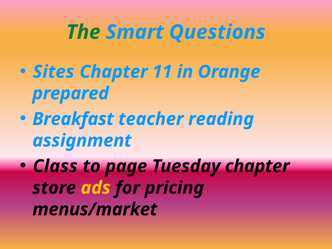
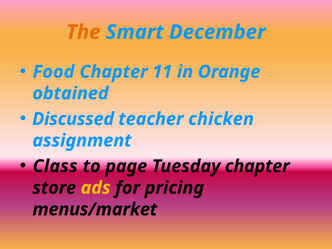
The colour: green -> orange
Questions: Questions -> December
Sites: Sites -> Food
prepared: prepared -> obtained
Breakfast: Breakfast -> Discussed
reading: reading -> chicken
